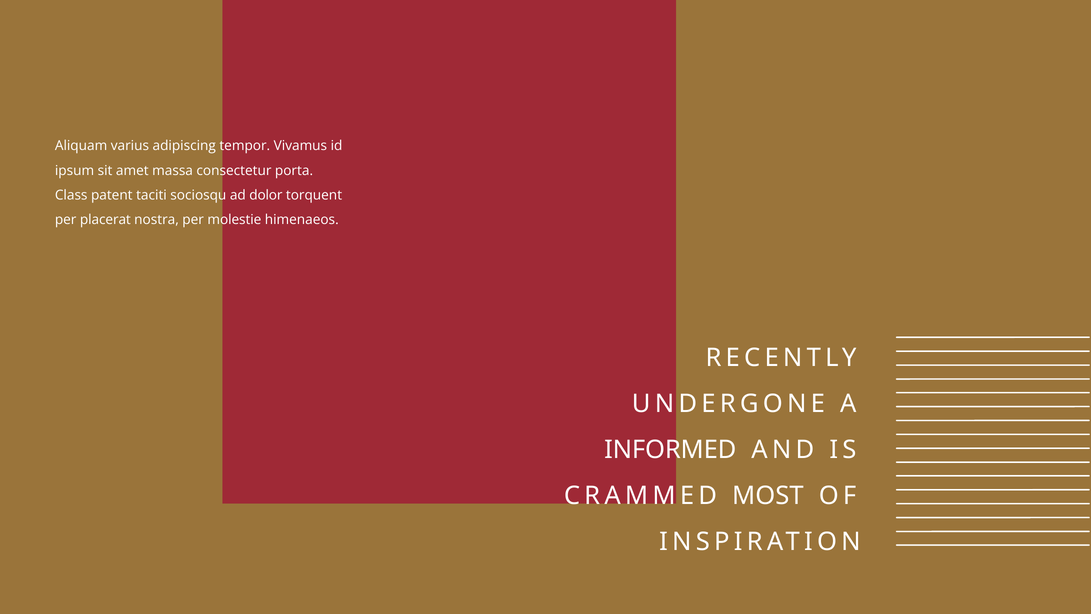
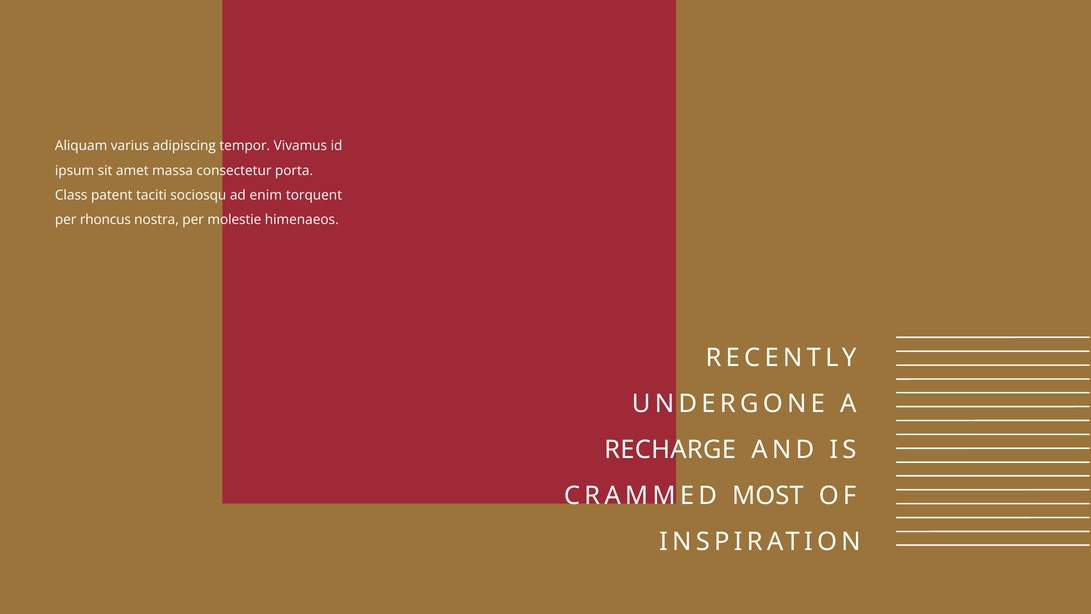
dolor: dolor -> enim
placerat: placerat -> rhoncus
INFORMED: INFORMED -> RECHARGE
